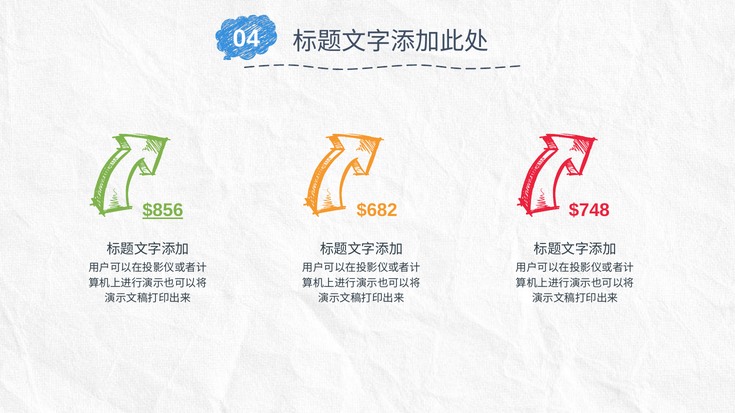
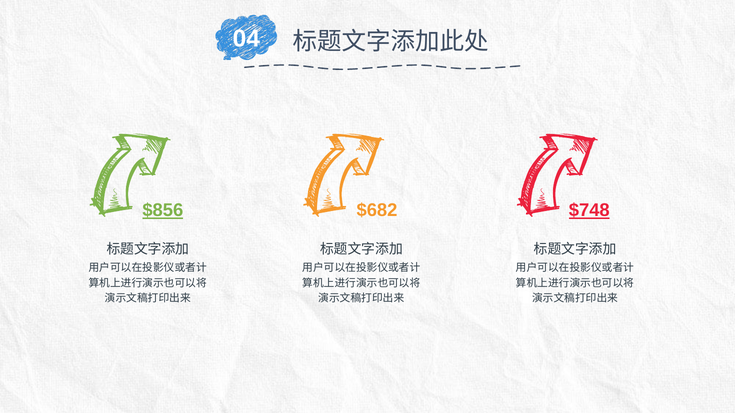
$748 underline: none -> present
